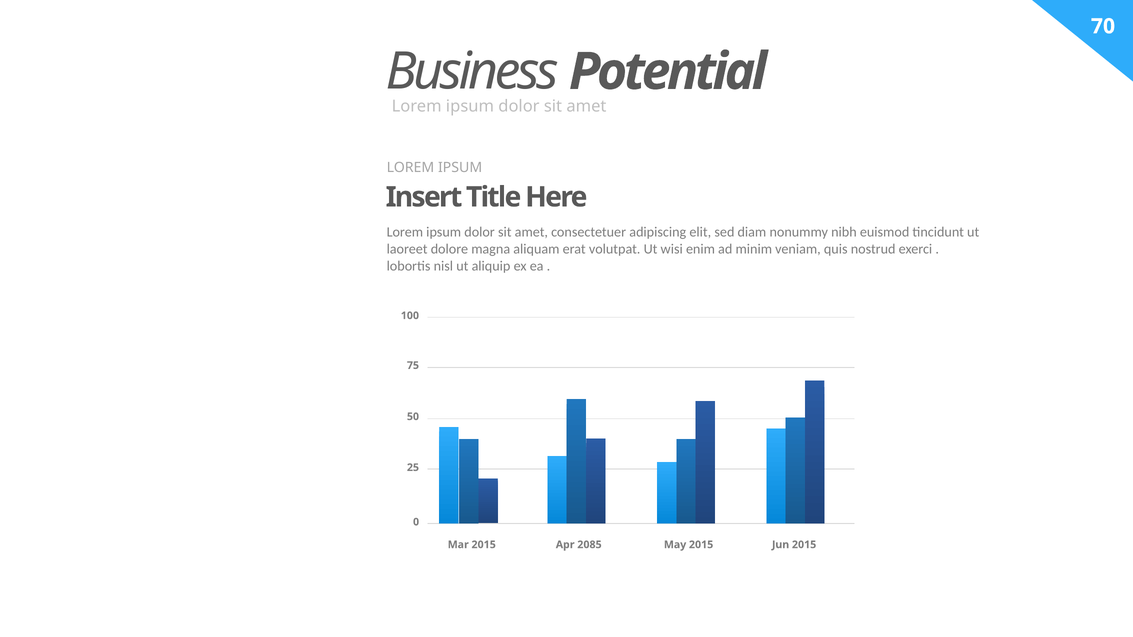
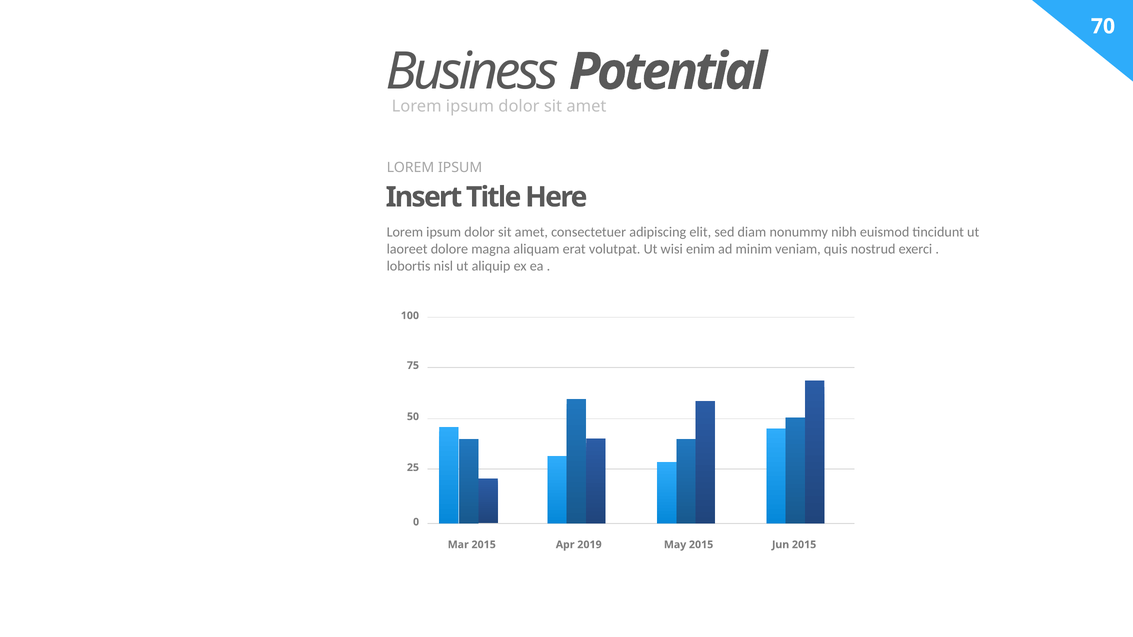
2085: 2085 -> 2019
